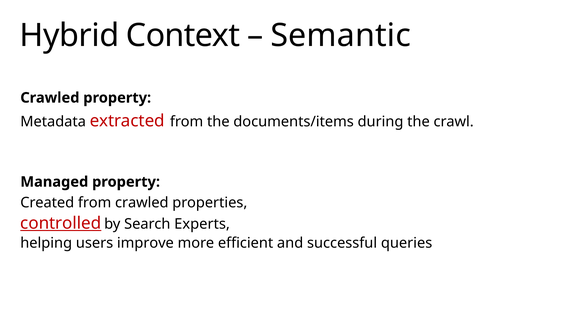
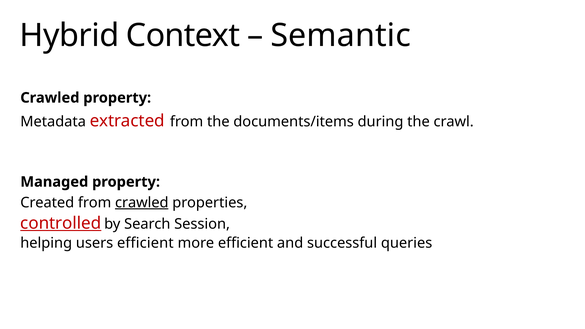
crawled at (142, 203) underline: none -> present
Experts: Experts -> Session
users improve: improve -> efficient
